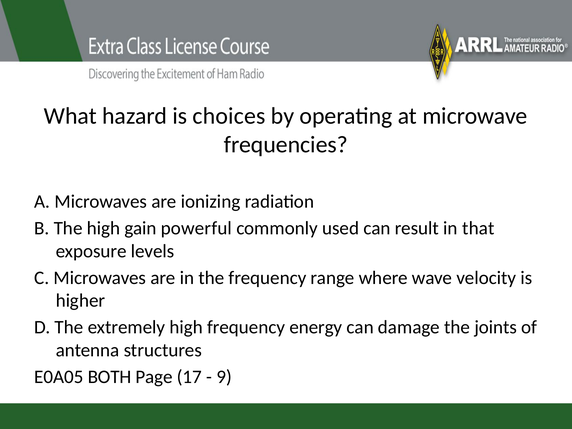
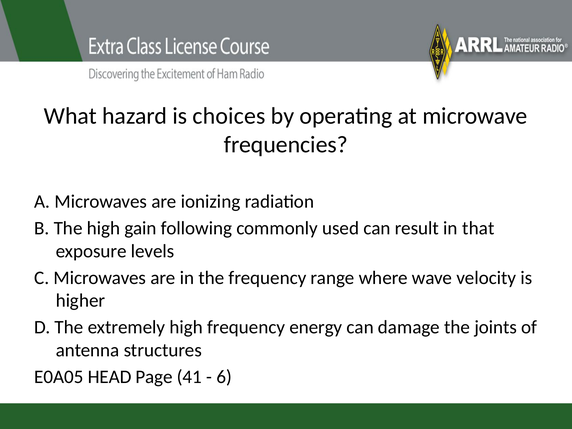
powerful: powerful -> following
BOTH: BOTH -> HEAD
17: 17 -> 41
9: 9 -> 6
